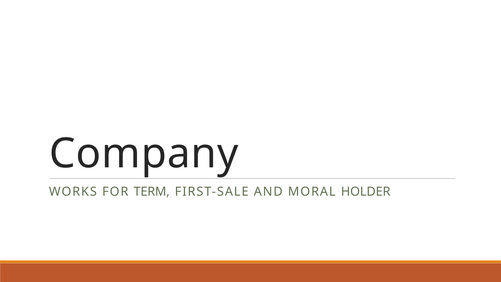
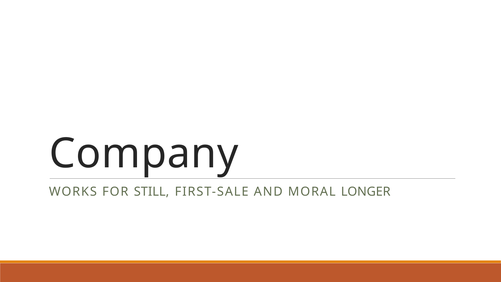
TERM: TERM -> STILL
HOLDER: HOLDER -> LONGER
